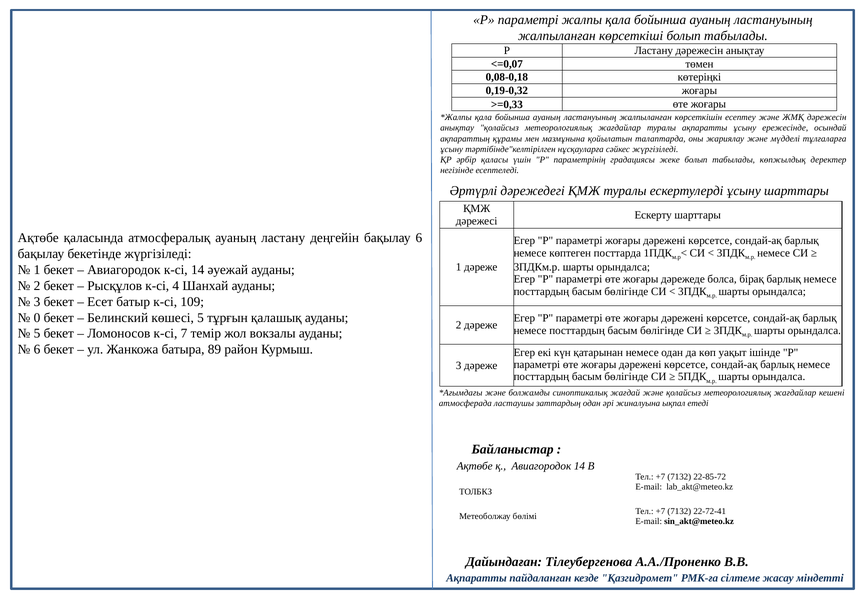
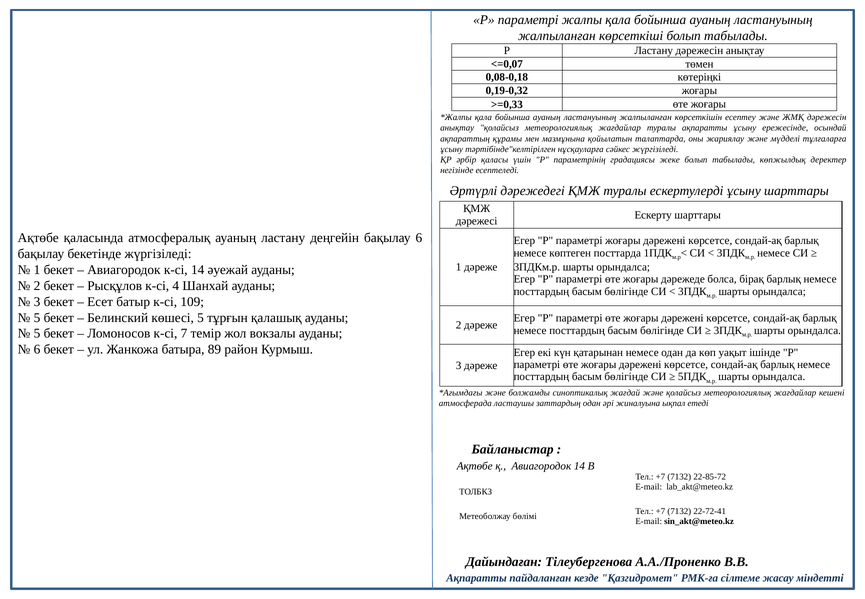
0 at (37, 318): 0 -> 5
